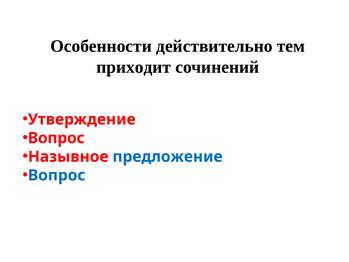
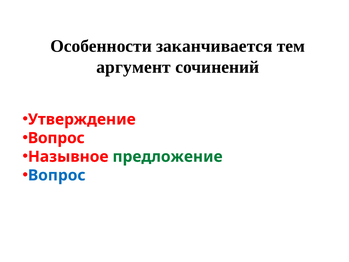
действительно: действительно -> заканчивается
приходит: приходит -> аргумент
предложение colour: blue -> green
